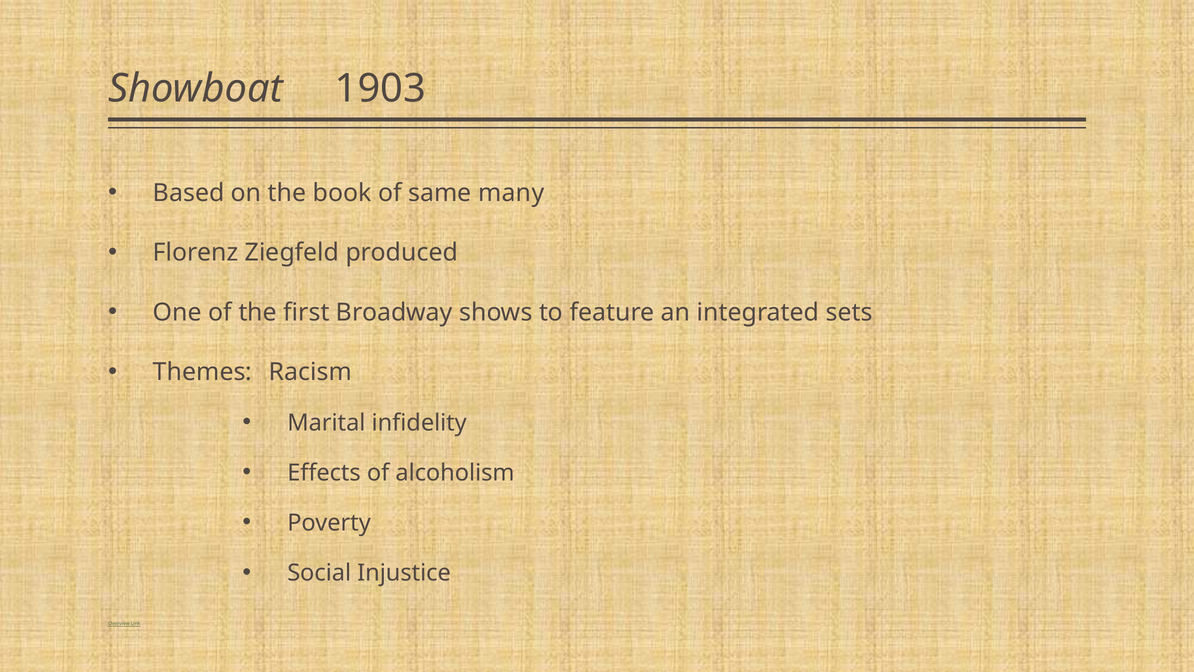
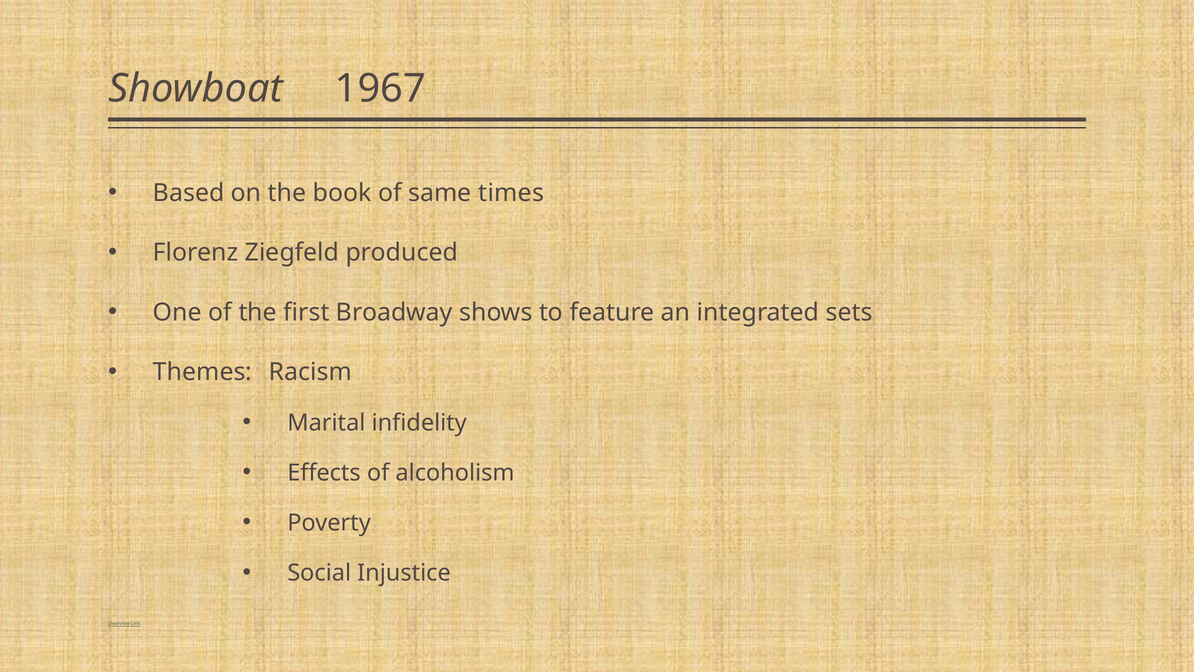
1903: 1903 -> 1967
many: many -> times
